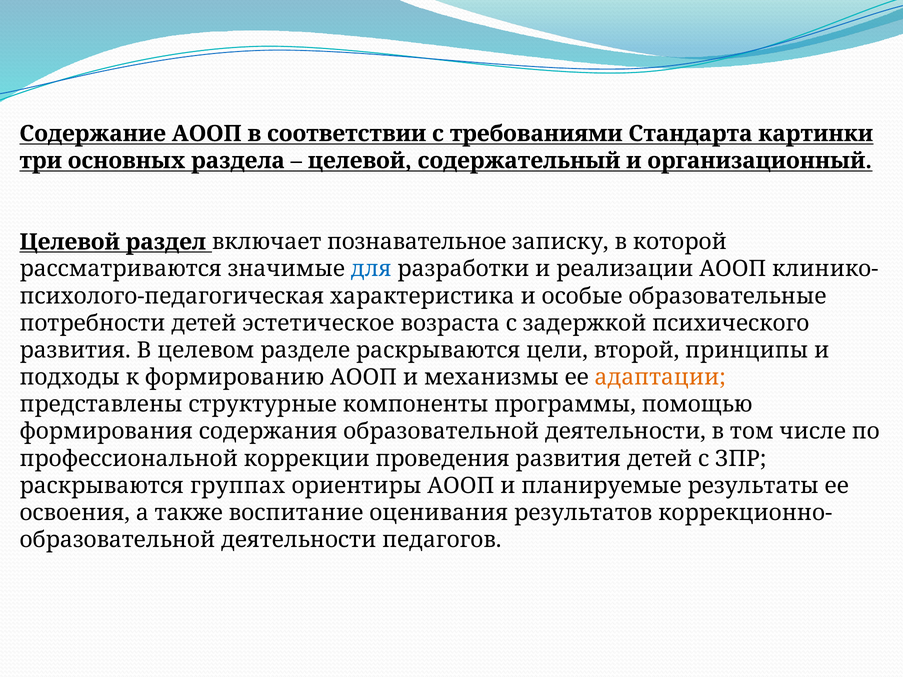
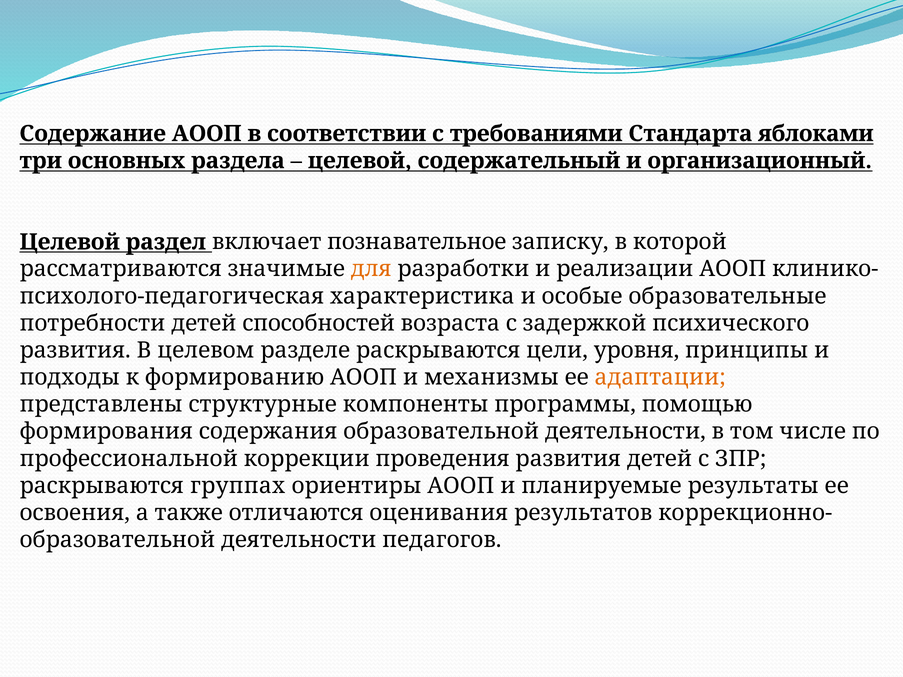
картинки: картинки -> яблоками
для colour: blue -> orange
эстетическое: эстетическое -> способностей
второй: второй -> уровня
воспитание: воспитание -> отличаются
